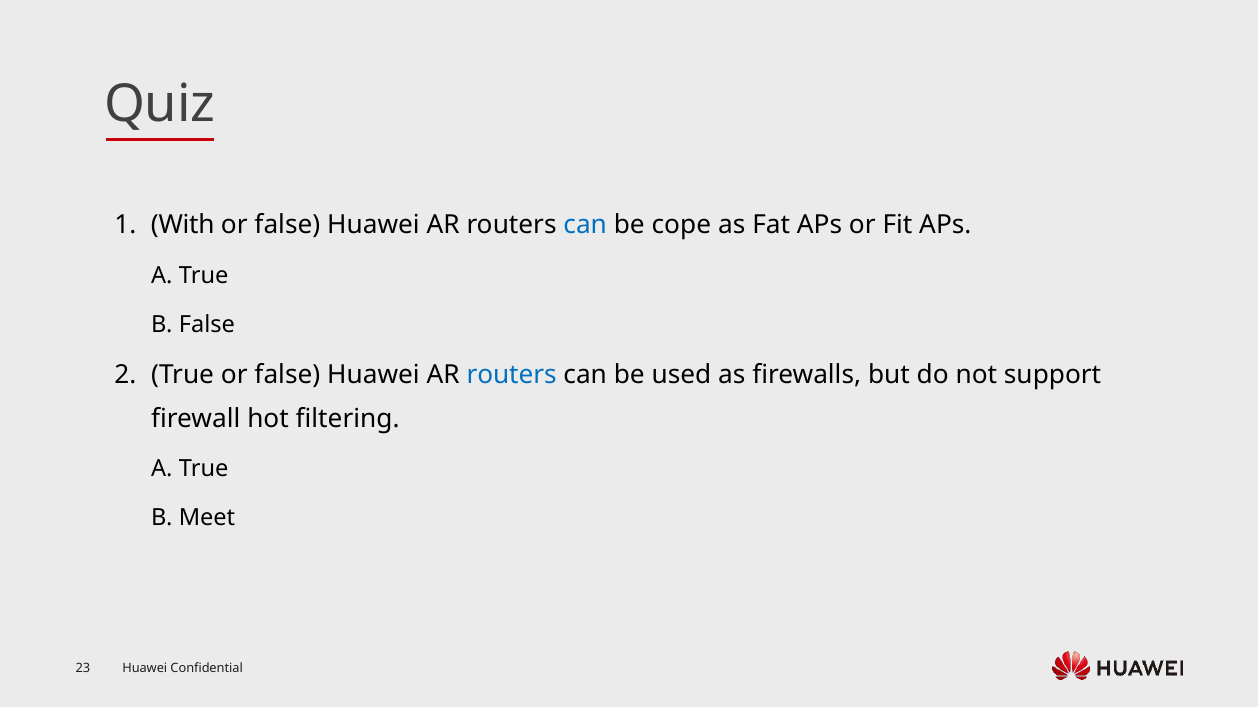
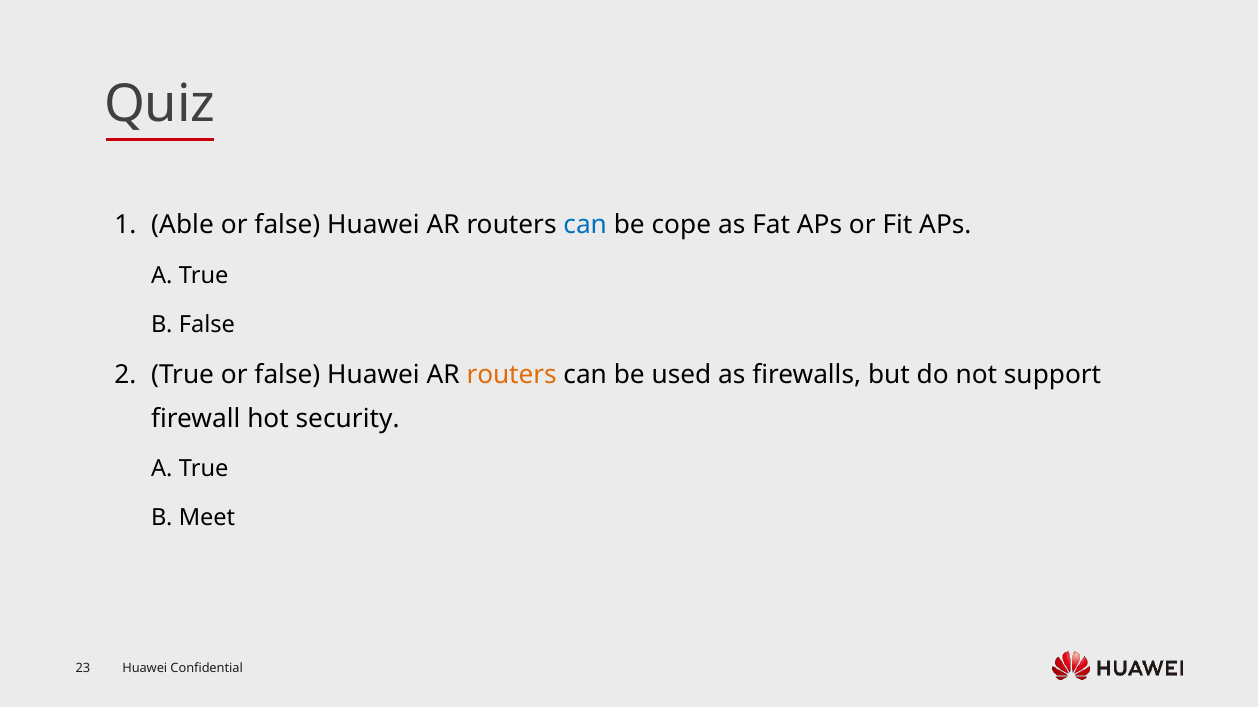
With: With -> Able
routers at (512, 375) colour: blue -> orange
filtering: filtering -> security
